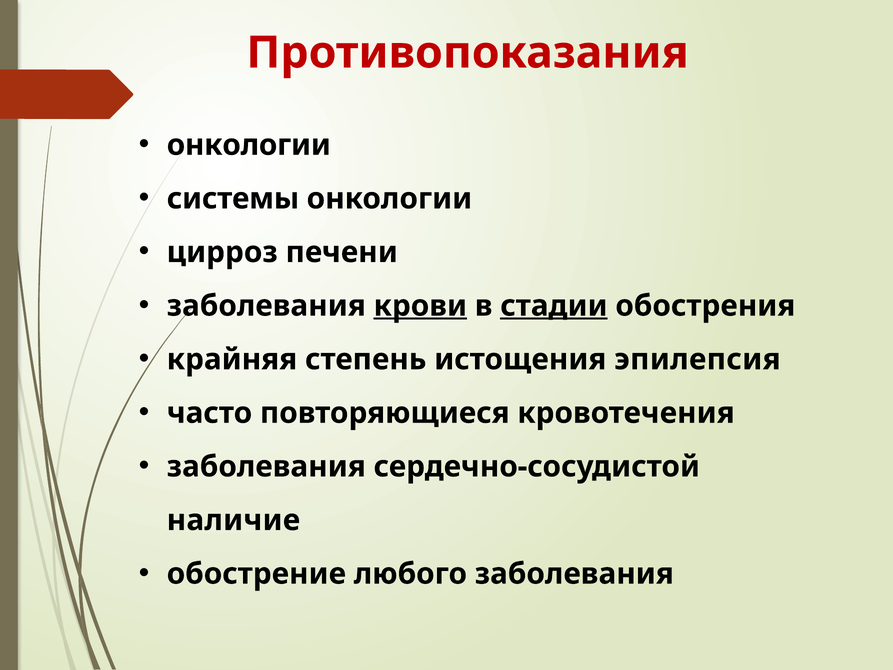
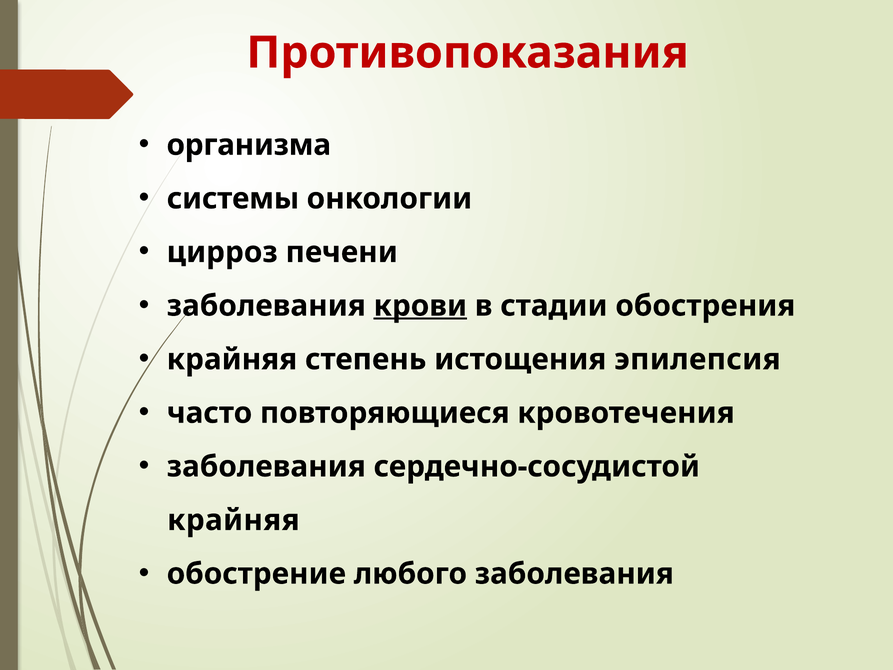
онкологии at (249, 145): онкологии -> организма
стадии underline: present -> none
наличие at (233, 520): наличие -> крайняя
